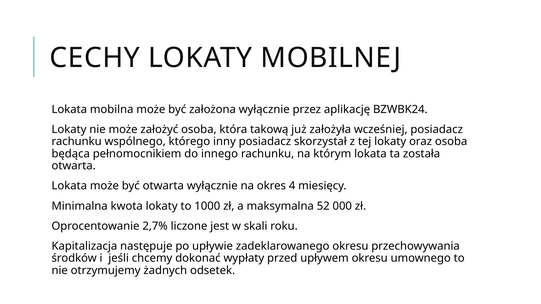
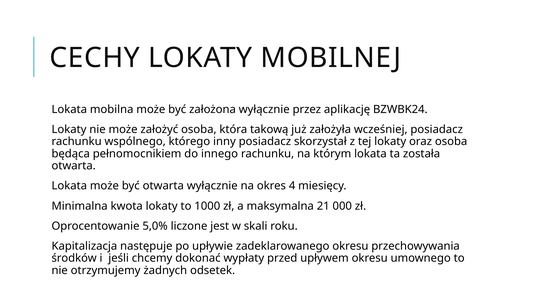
52: 52 -> 21
2,7%: 2,7% -> 5,0%
